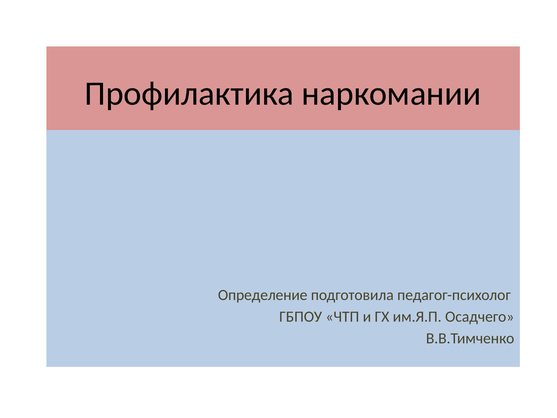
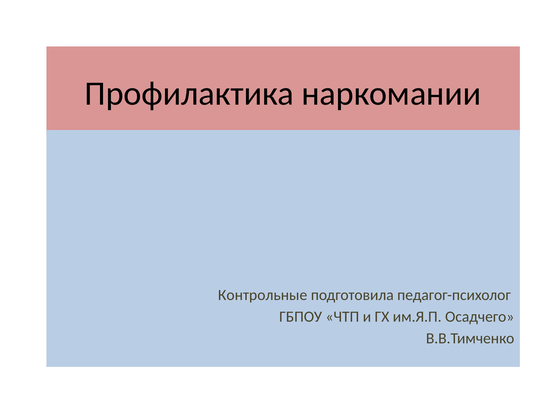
Определение: Определение -> Контрольные
